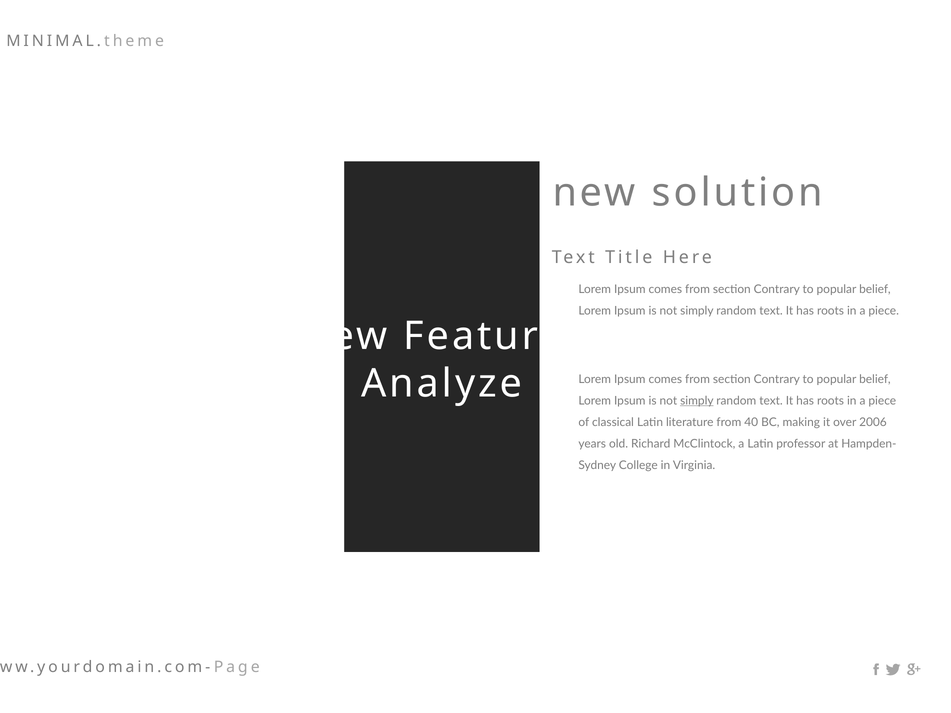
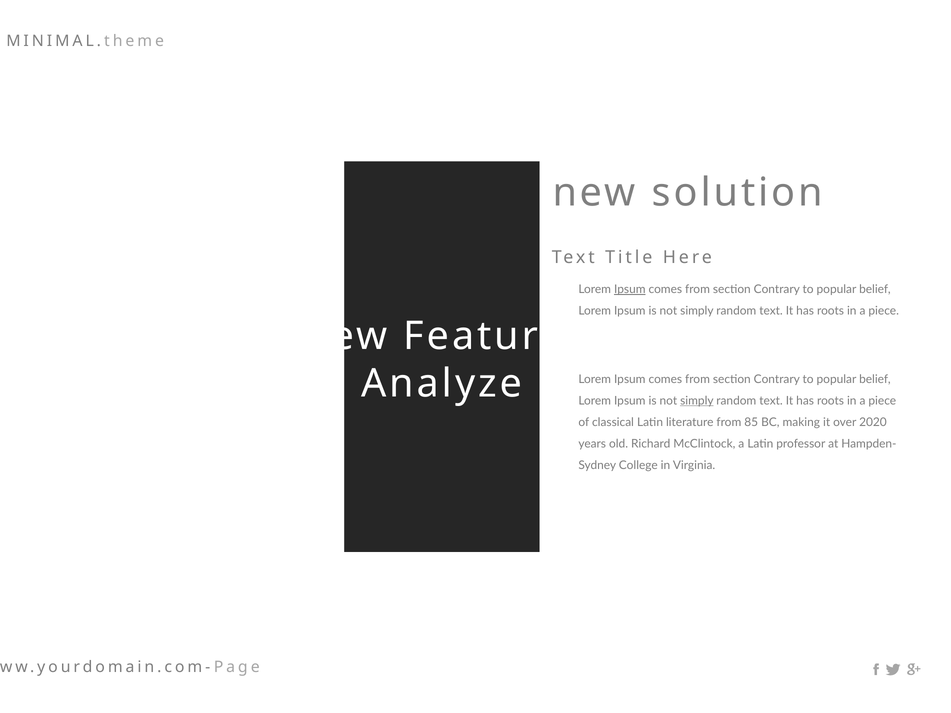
Ipsum at (630, 289) underline: none -> present
40: 40 -> 85
2006: 2006 -> 2020
